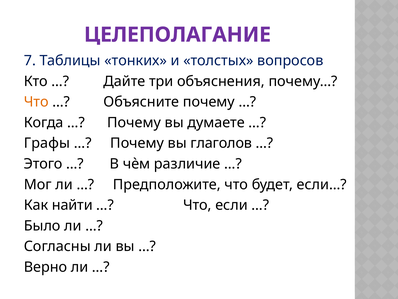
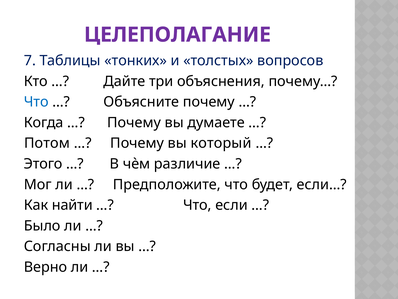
Что at (36, 102) colour: orange -> blue
Графы: Графы -> Потом
глаголов: глаголов -> который
